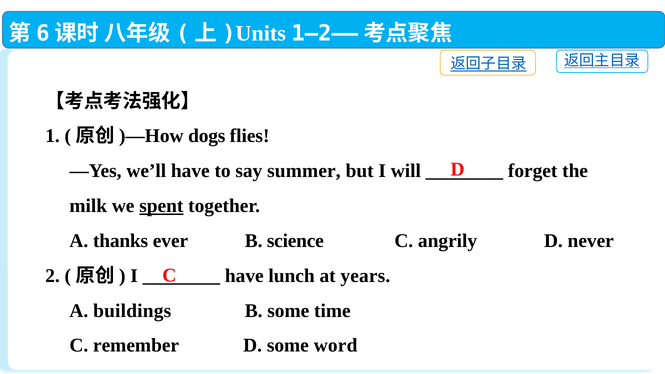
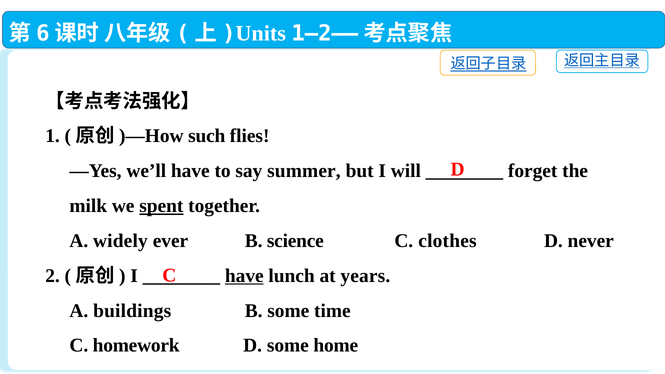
dogs: dogs -> such
thanks: thanks -> widely
angrily: angrily -> clothes
have at (244, 276) underline: none -> present
remember: remember -> homework
word: word -> home
